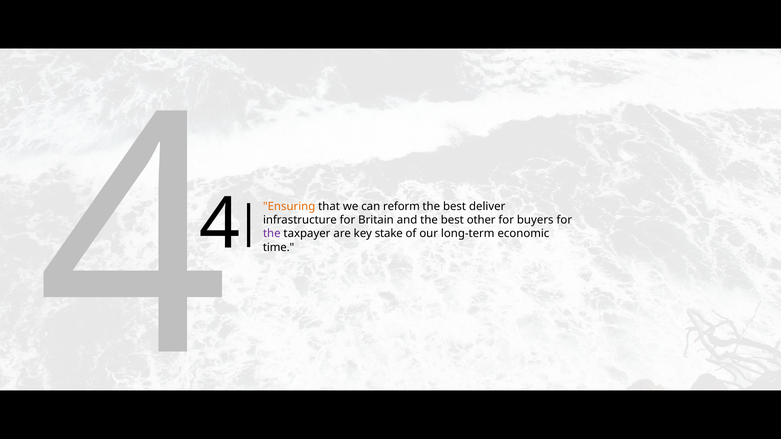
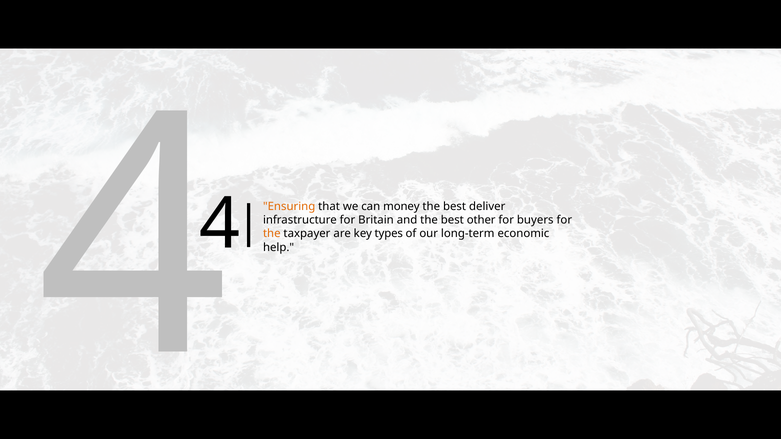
reform: reform -> money
the at (272, 234) colour: purple -> orange
stake: stake -> types
time: time -> help
